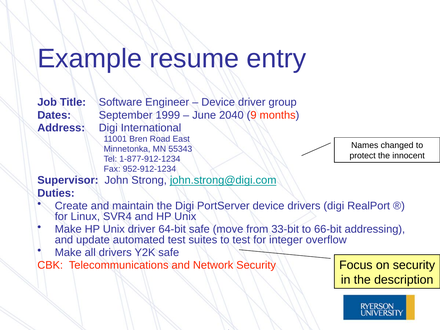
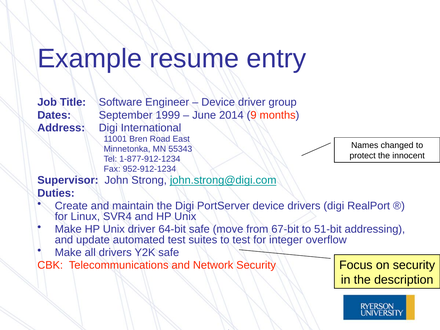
2040: 2040 -> 2014
33-bit: 33-bit -> 67-bit
66-bit: 66-bit -> 51-bit
